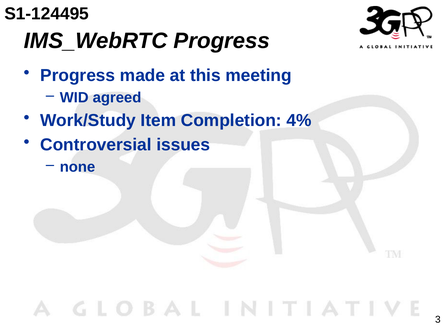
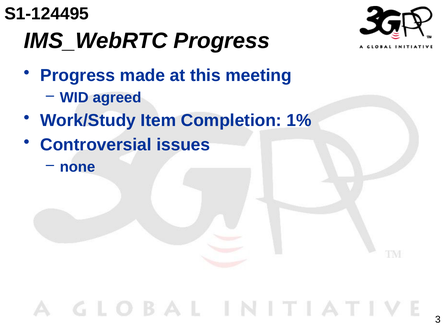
4%: 4% -> 1%
